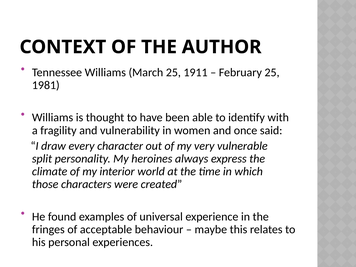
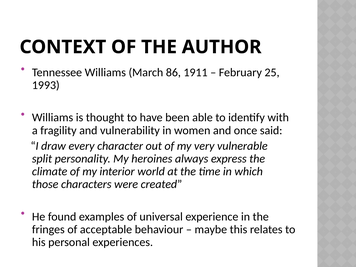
March 25: 25 -> 86
1981: 1981 -> 1993
